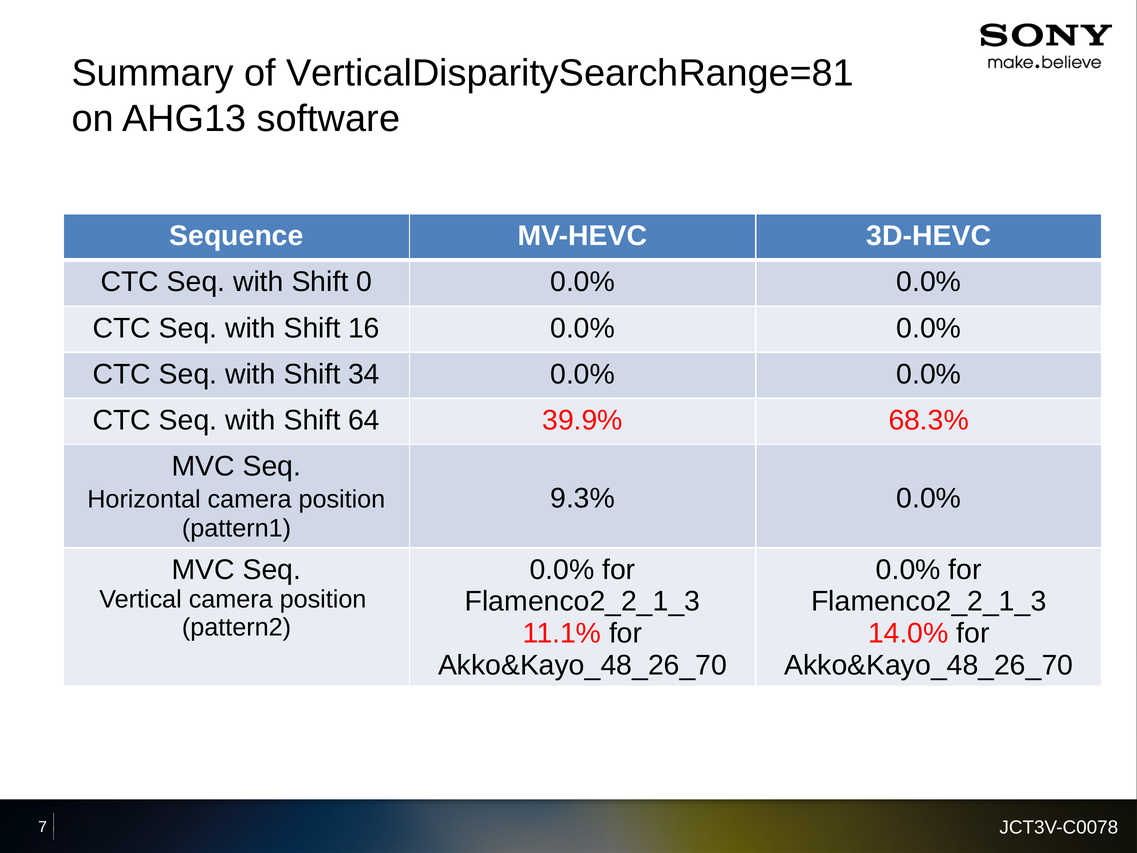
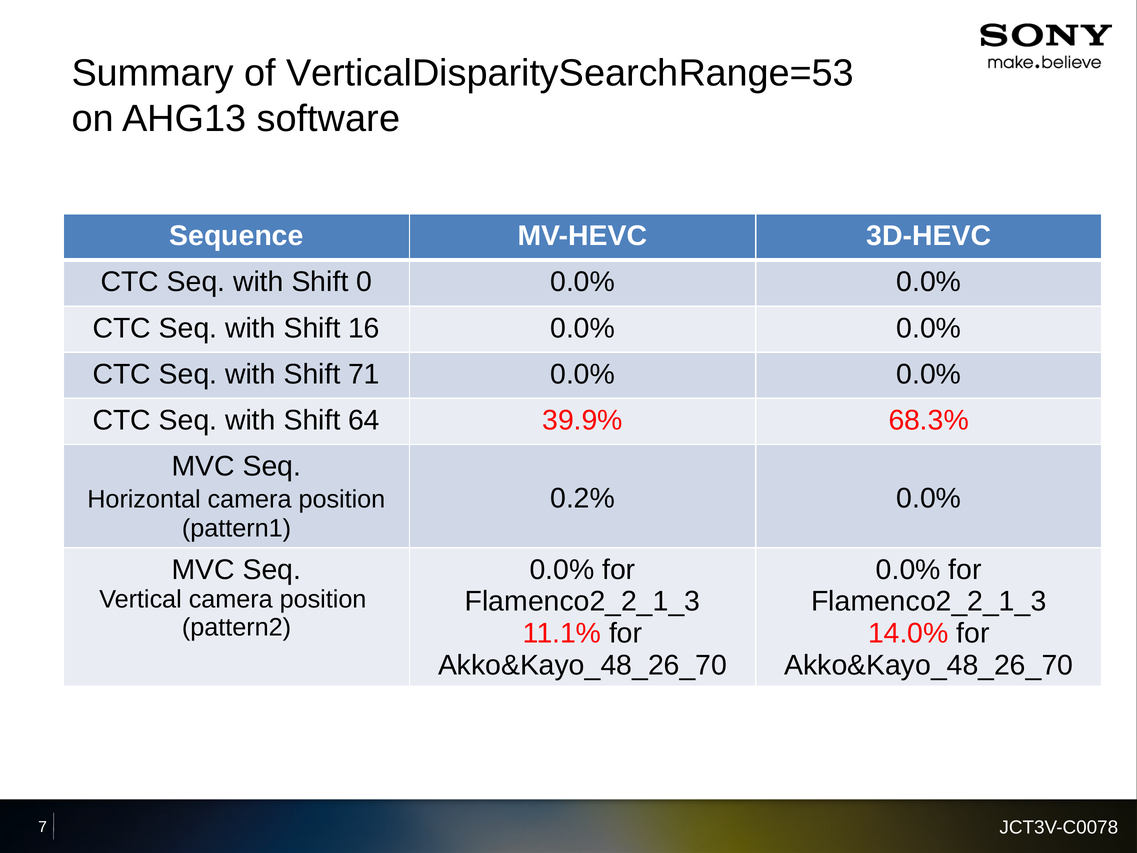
VerticalDisparitySearchRange=81: VerticalDisparitySearchRange=81 -> VerticalDisparitySearchRange=53
34: 34 -> 71
9.3%: 9.3% -> 0.2%
